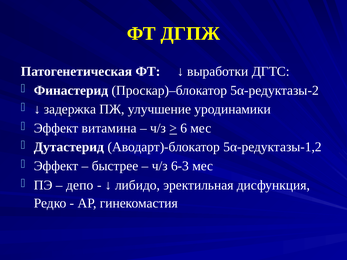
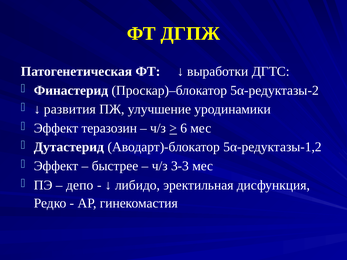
задержка: задержка -> развития
витамина: витамина -> теразозин
6-3: 6-3 -> 3-3
